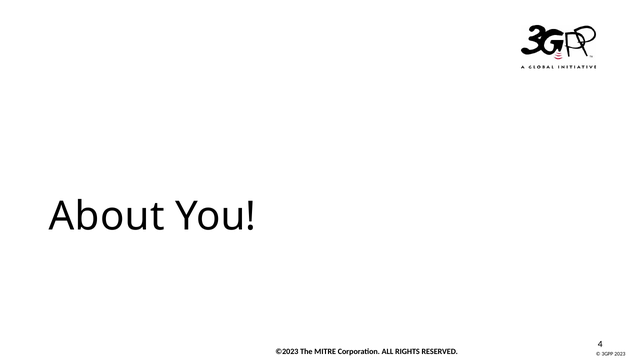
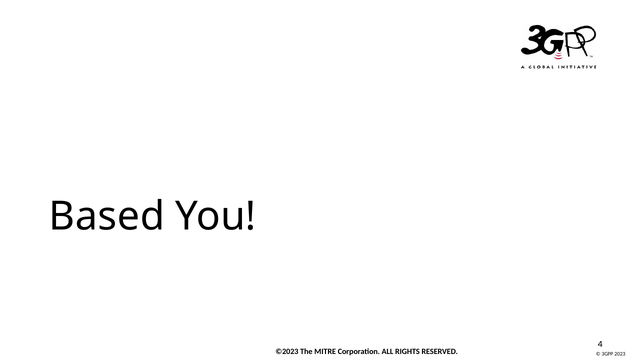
About: About -> Based
